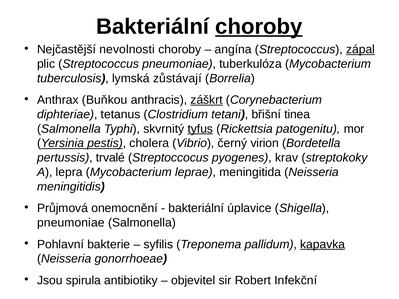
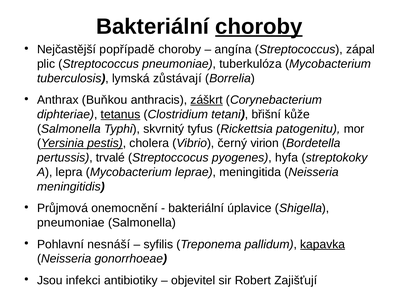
nevolnosti: nevolnosti -> popřípadě
zápal underline: present -> none
tetanus underline: none -> present
tinea: tinea -> kůže
tyfus underline: present -> none
krav: krav -> hyfa
bakterie: bakterie -> nesnáší
spirula: spirula -> infekci
Infekční: Infekční -> Zajišťují
